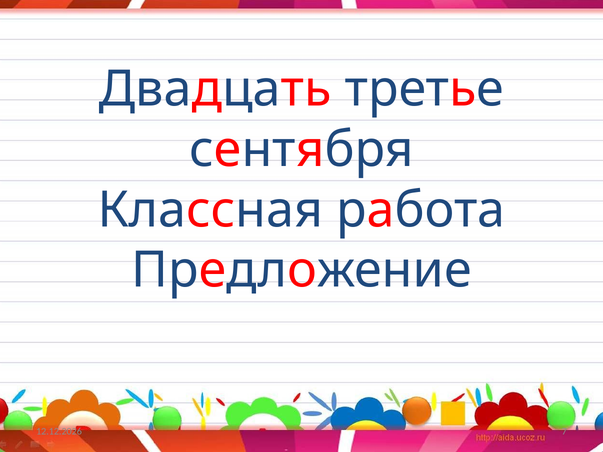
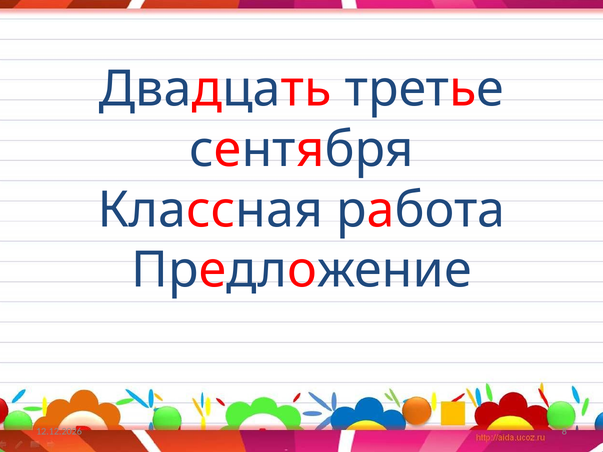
7: 7 -> 8
